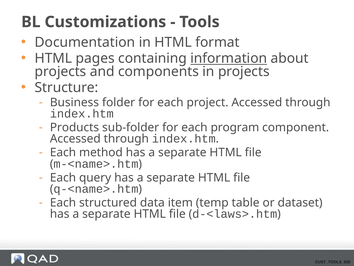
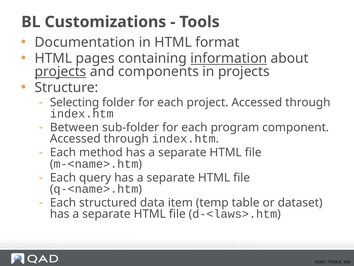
projects at (61, 72) underline: none -> present
Business: Business -> Selecting
Products: Products -> Between
